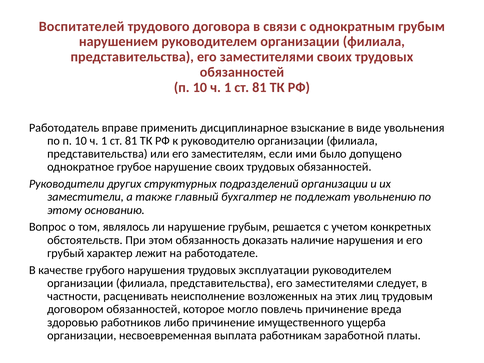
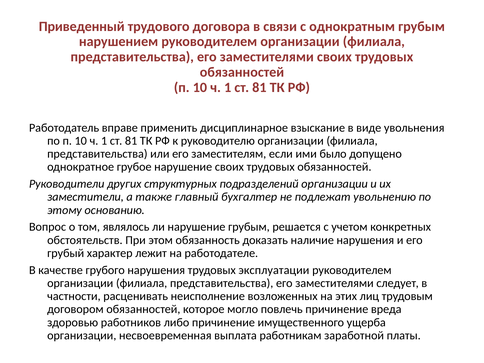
Воспитателей: Воспитателей -> Приведенный
